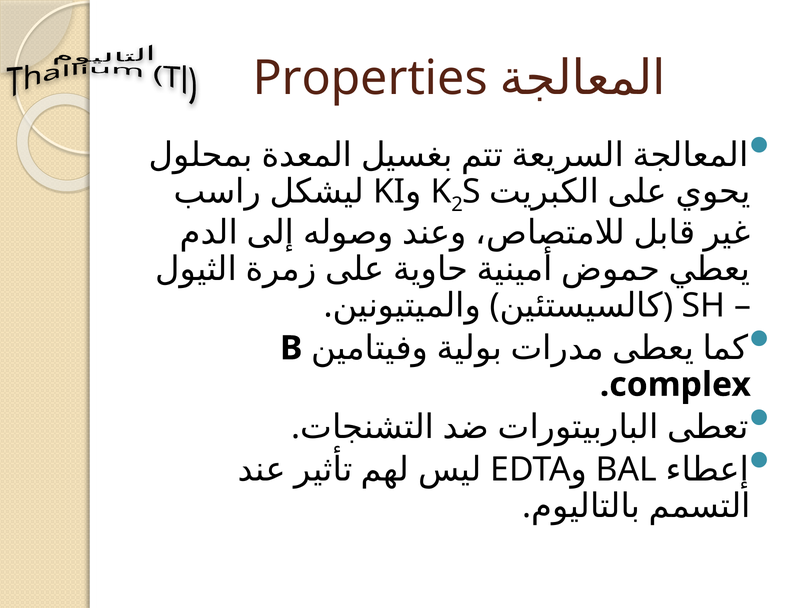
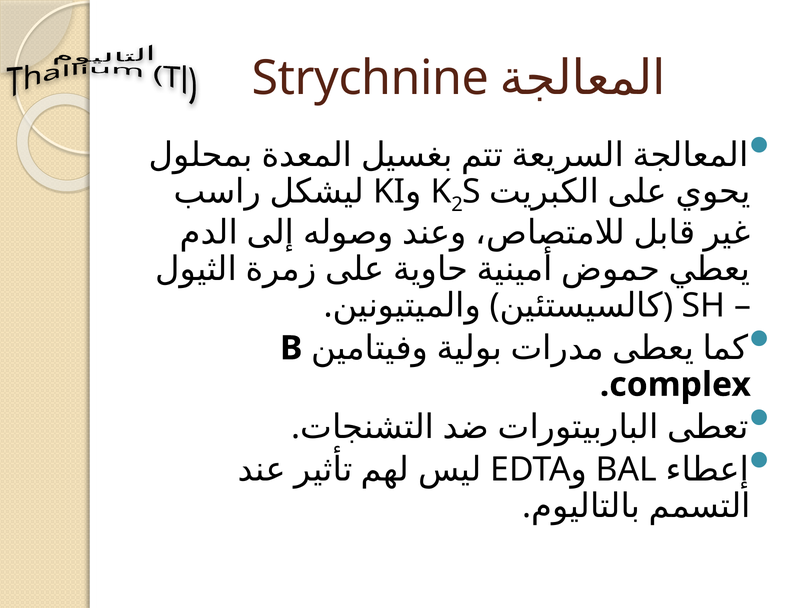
Properties: Properties -> Strychnine
